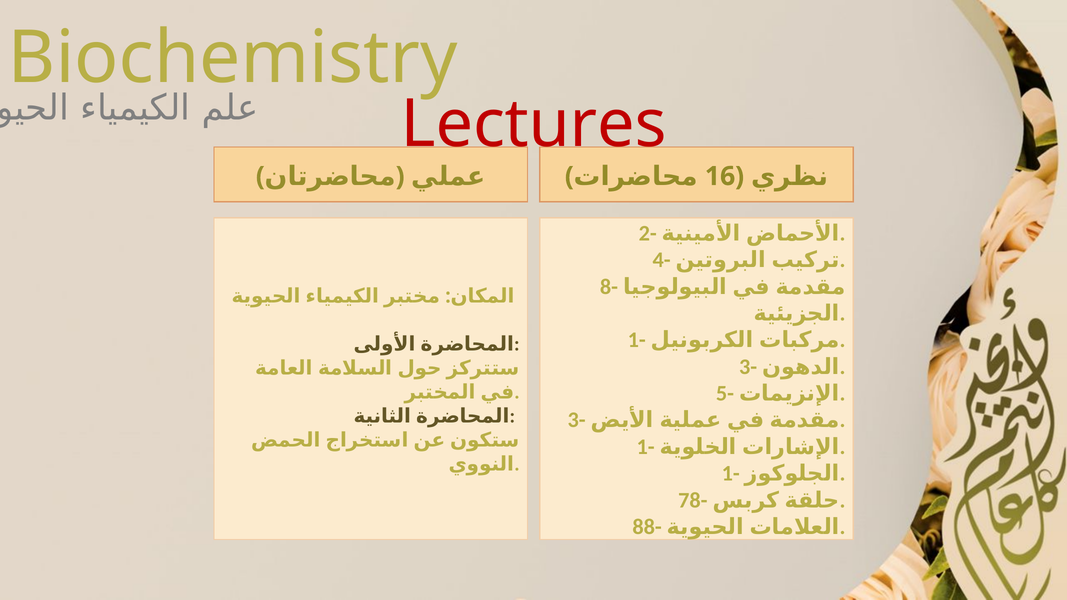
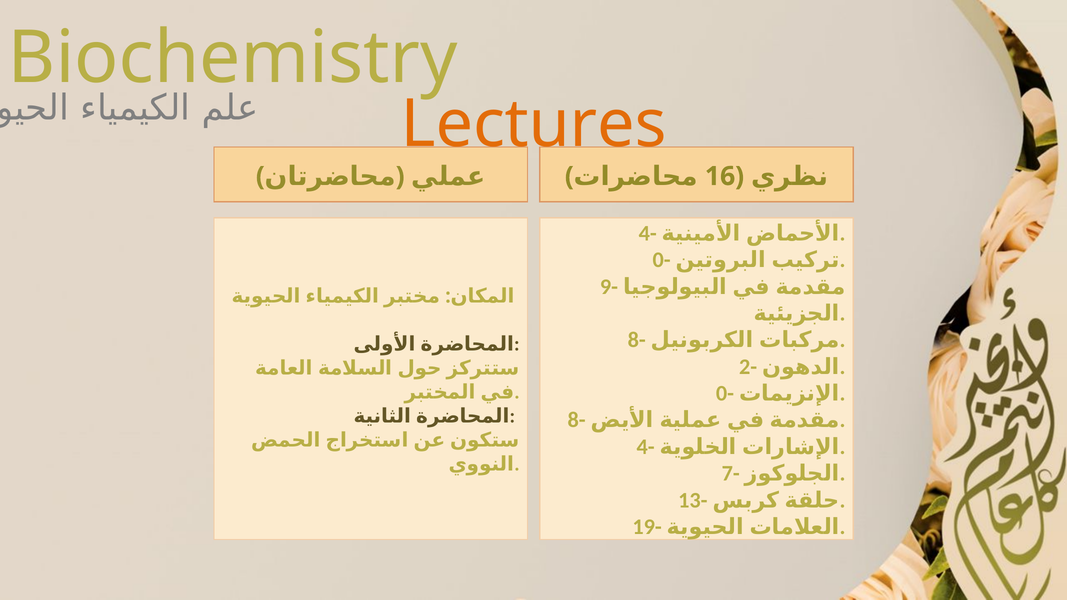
Lectures colour: red -> orange
2- at (648, 233): 2- -> 4-
4- at (662, 260): 4- -> 0-
8-: 8- -> 9-
1- at (637, 340): 1- -> 8-
3- at (748, 367): 3- -> 2-
5- at (725, 394): 5- -> 0-
3- at (577, 420): 3- -> 8-
1- at (646, 447): 1- -> 4-
1- at (731, 474): 1- -> 7-
78-: 78- -> 13-
88-: 88- -> 19-
